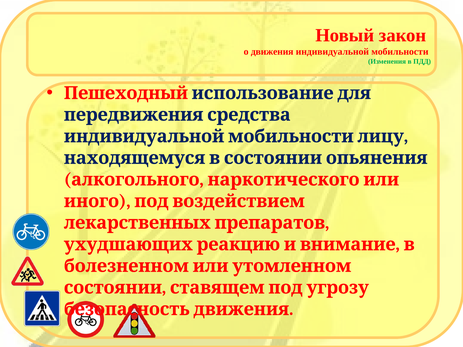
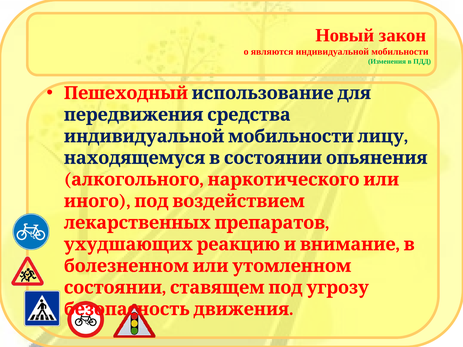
движения: движения -> являются
